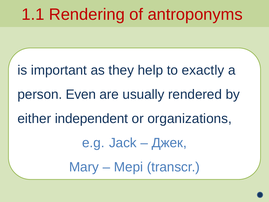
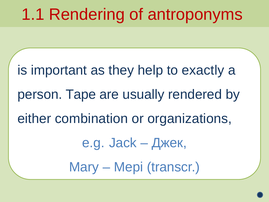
Even: Even -> Tape
independent: independent -> combination
